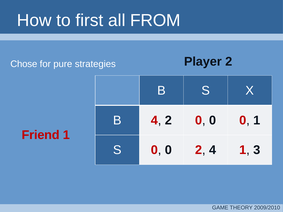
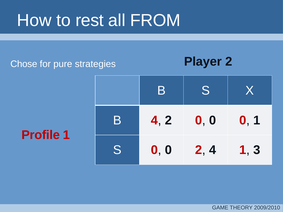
first: first -> rest
Friend: Friend -> Profile
